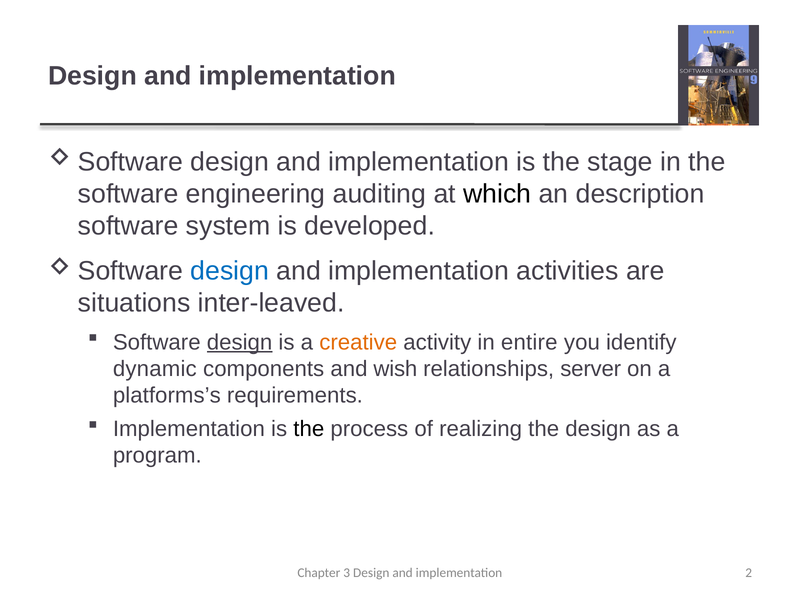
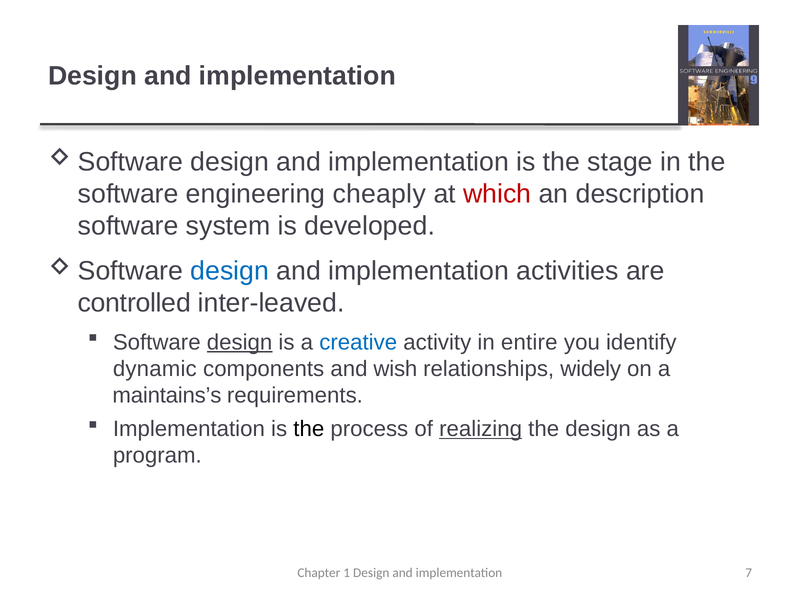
auditing: auditing -> cheaply
which colour: black -> red
situations: situations -> controlled
creative colour: orange -> blue
server: server -> widely
platforms’s: platforms’s -> maintains’s
realizing underline: none -> present
3: 3 -> 1
2: 2 -> 7
